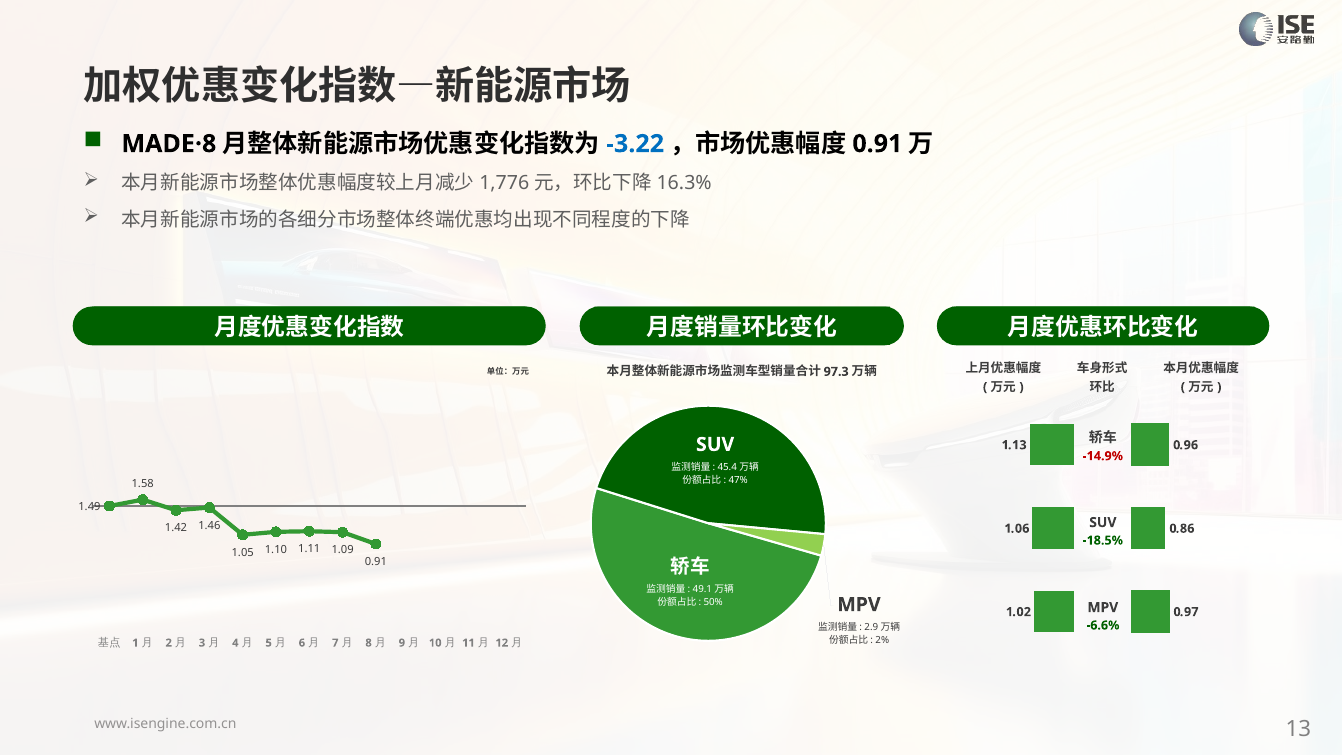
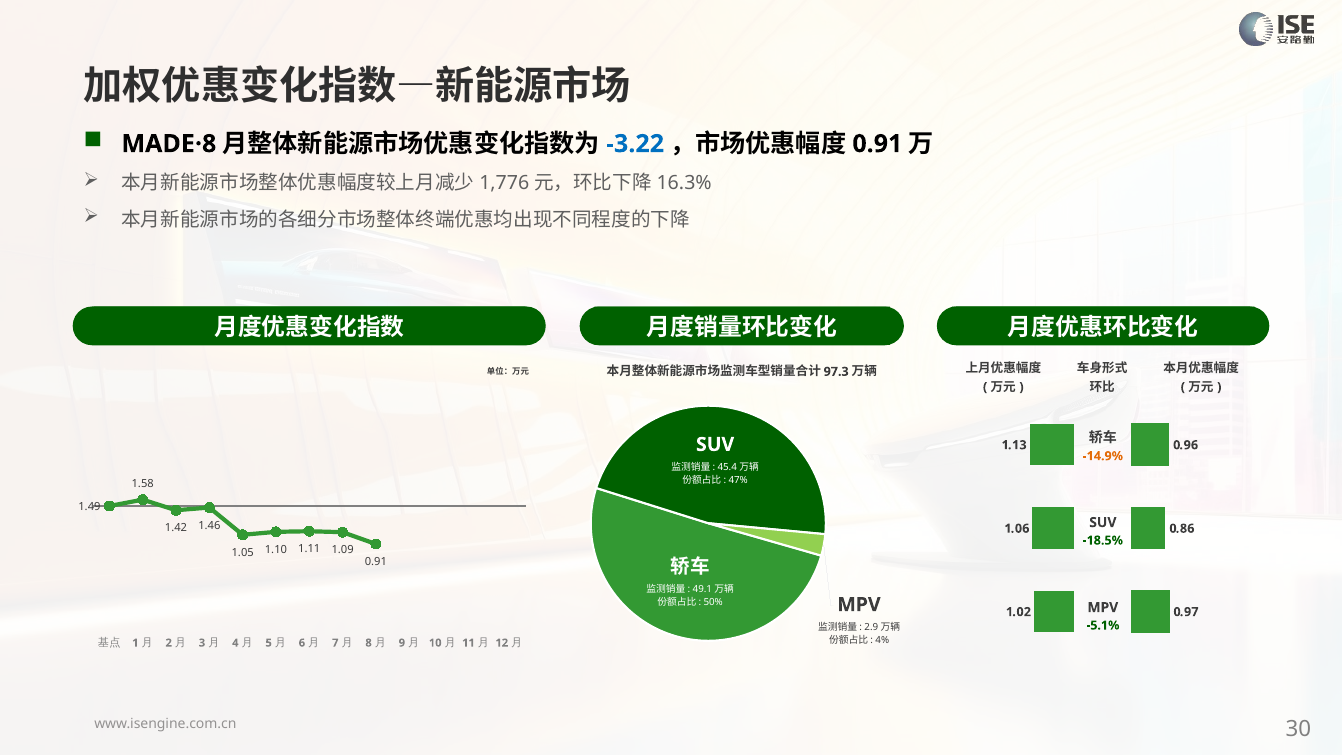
-14.9% colour: red -> orange
-6.6%: -6.6% -> -5.1%
2%: 2% -> 4%
13: 13 -> 30
